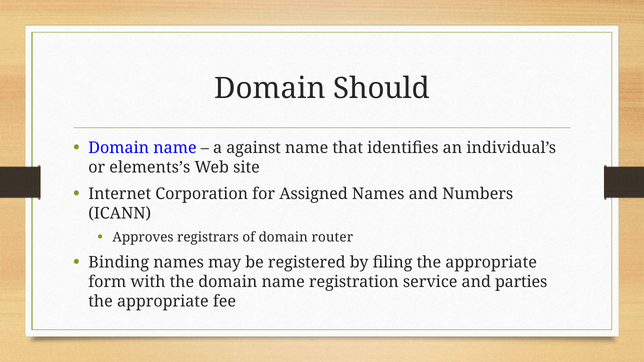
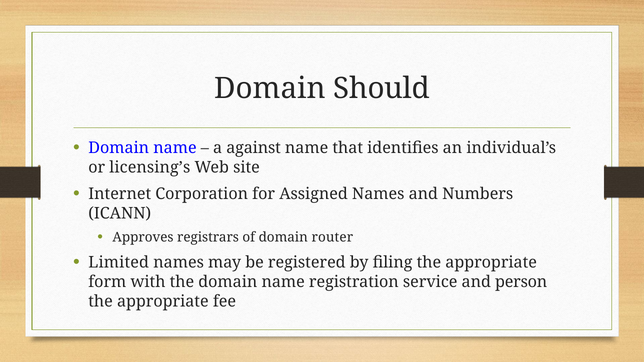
elements’s: elements’s -> licensing’s
Binding: Binding -> Limited
parties: parties -> person
